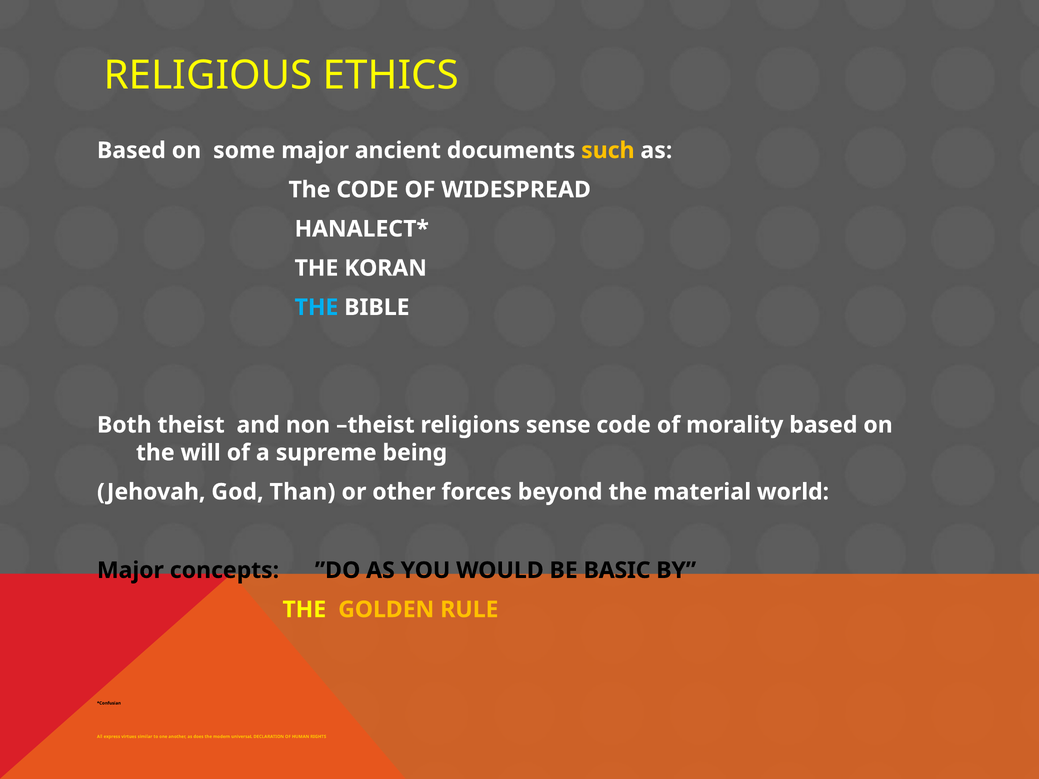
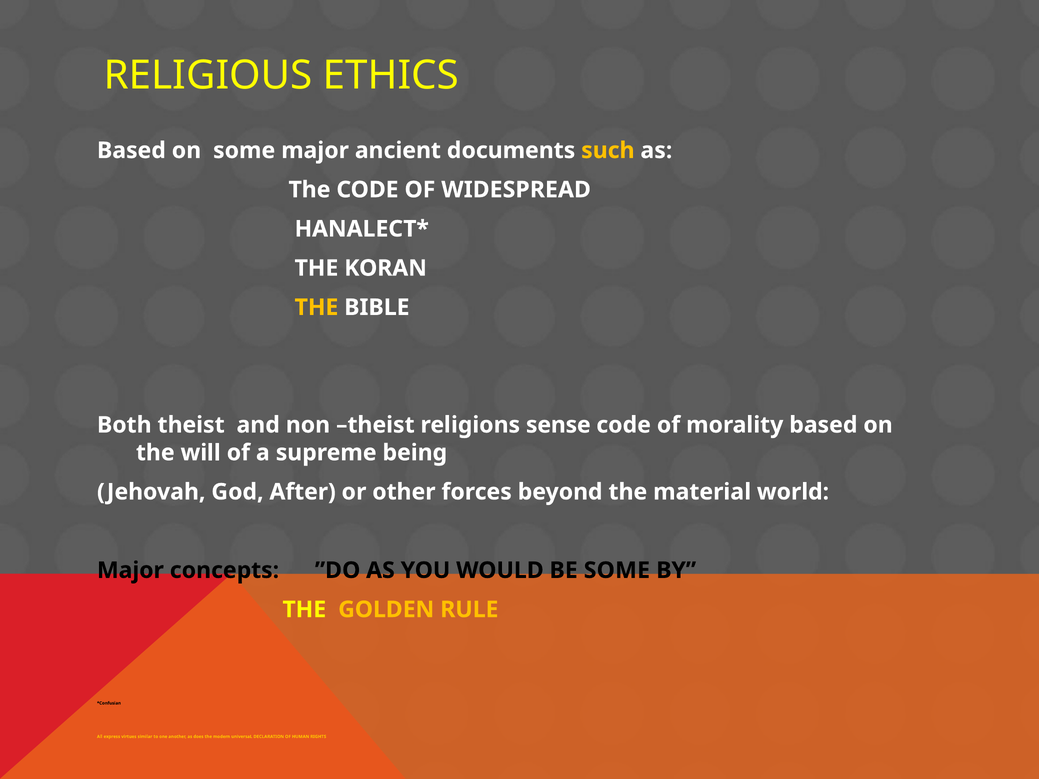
THE at (316, 307) colour: light blue -> yellow
Than: Than -> After
BE BASIC: BASIC -> SOME
